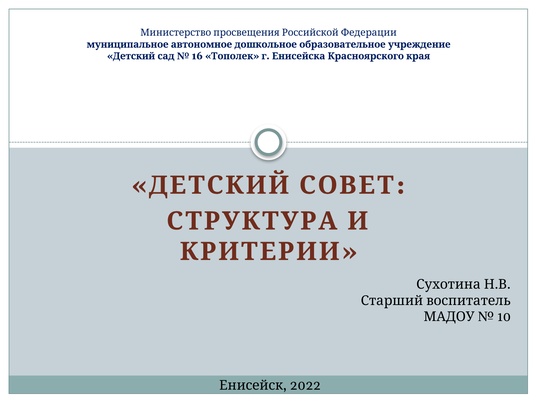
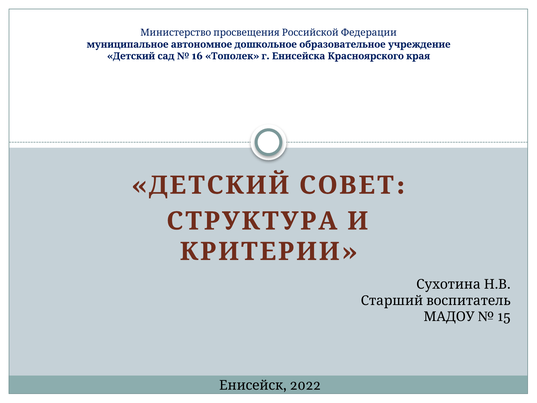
10: 10 -> 15
